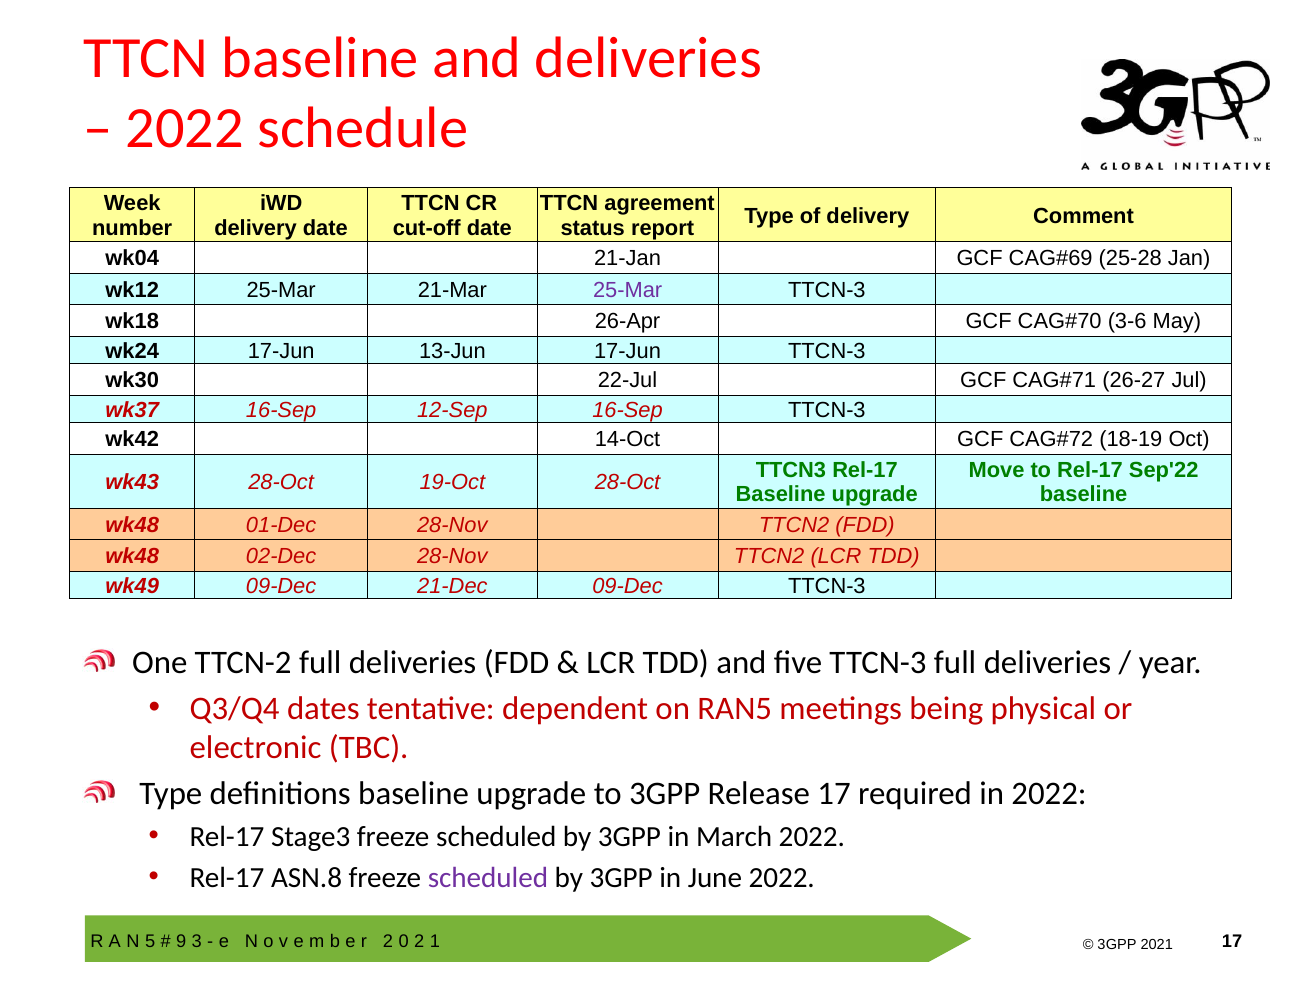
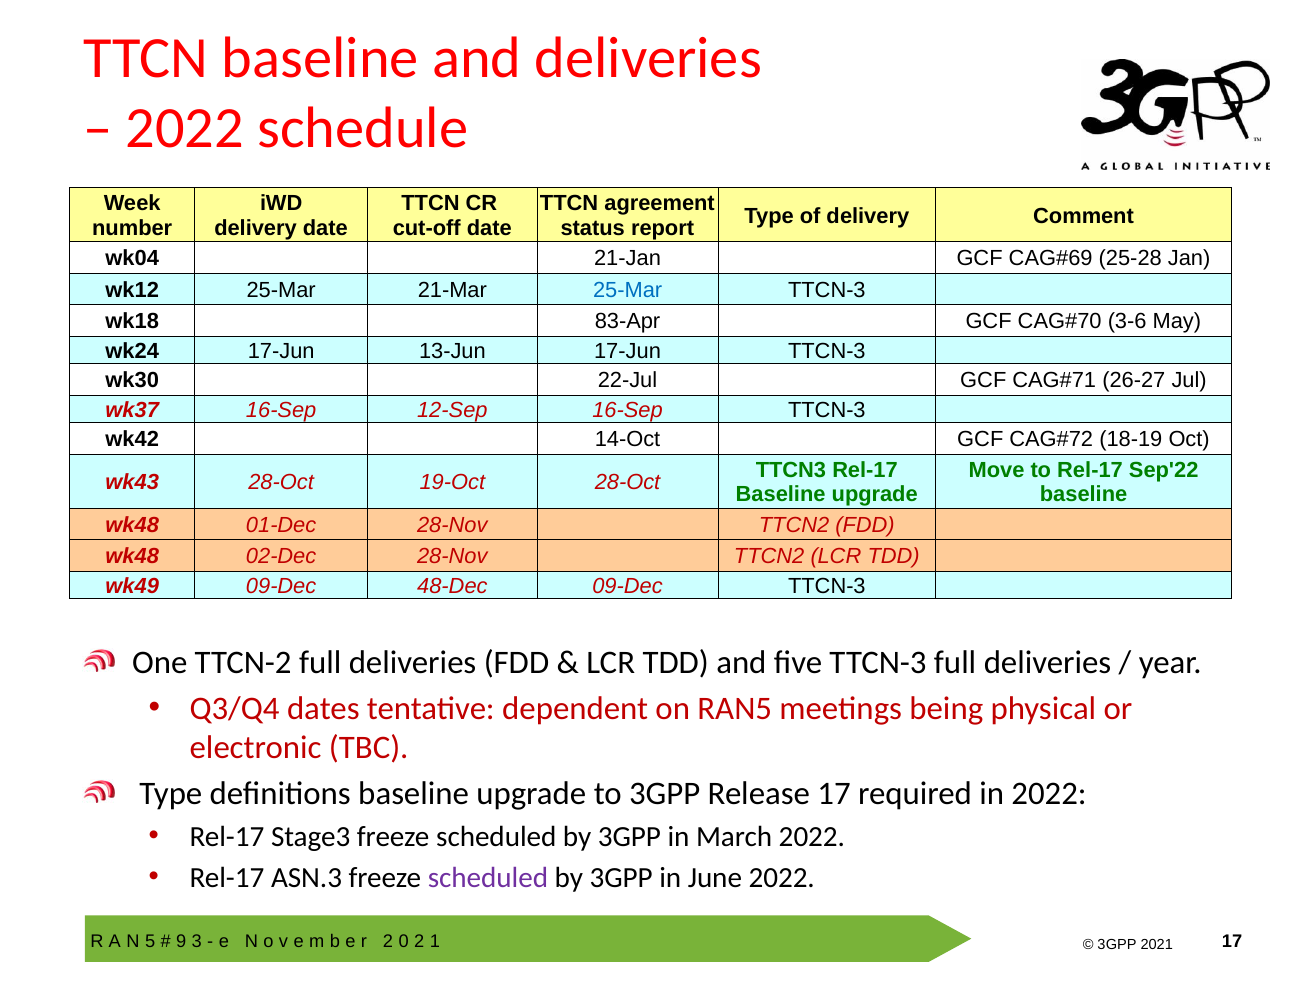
25-Mar at (628, 290) colour: purple -> blue
26-Apr: 26-Apr -> 83-Apr
21-Dec: 21-Dec -> 48-Dec
ASN.8: ASN.8 -> ASN.3
